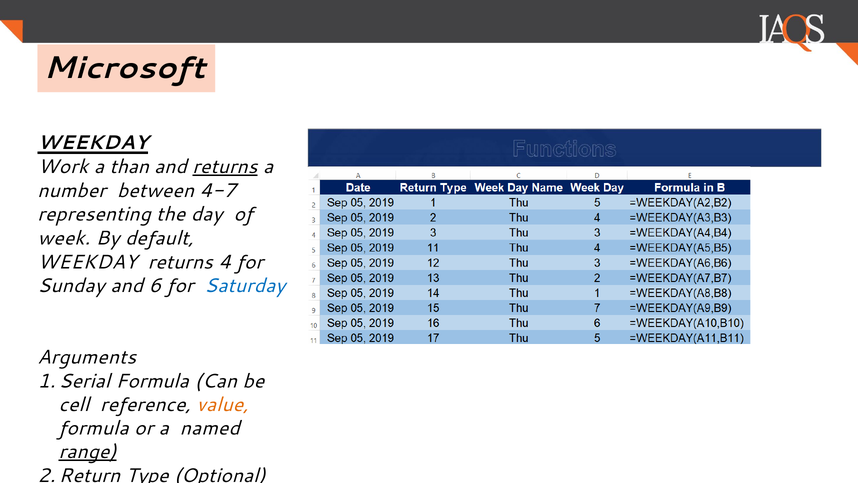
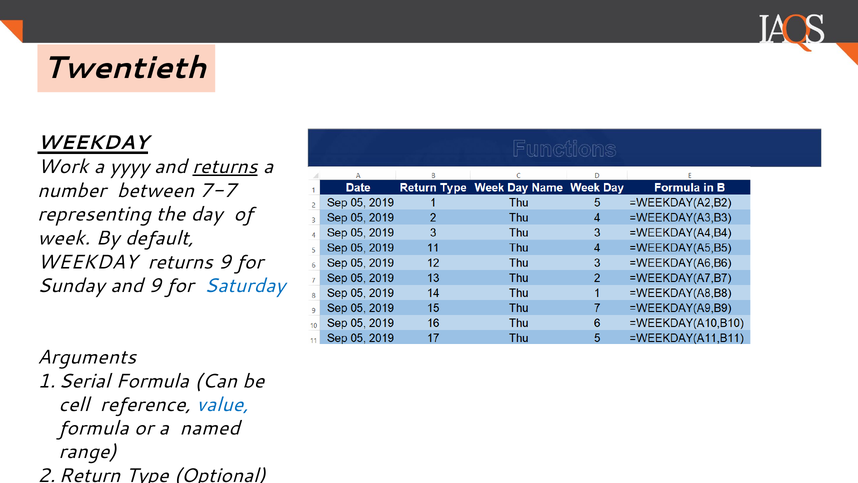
Microsoft: Microsoft -> Twentieth
than: than -> yyyy
4-7: 4-7 -> 7-7
returns 4: 4 -> 9
and 6: 6 -> 9
value colour: orange -> blue
range underline: present -> none
